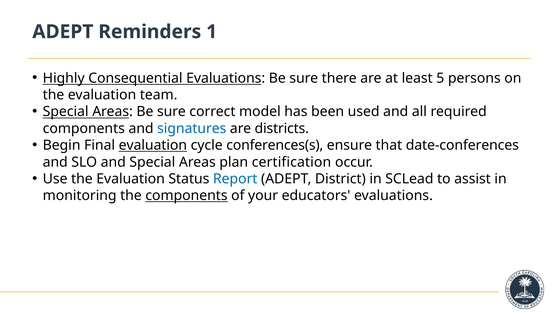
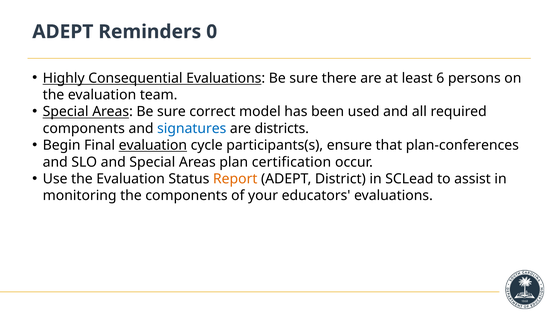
1: 1 -> 0
5: 5 -> 6
conferences(s: conferences(s -> participants(s
date-conferences: date-conferences -> plan-conferences
Report colour: blue -> orange
components at (186, 195) underline: present -> none
